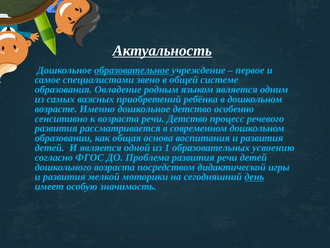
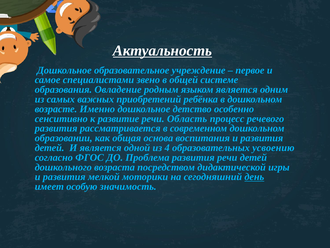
образовательное underline: present -> none
к возраста: возраста -> развитие
речи Детство: Детство -> Область
1: 1 -> 4
